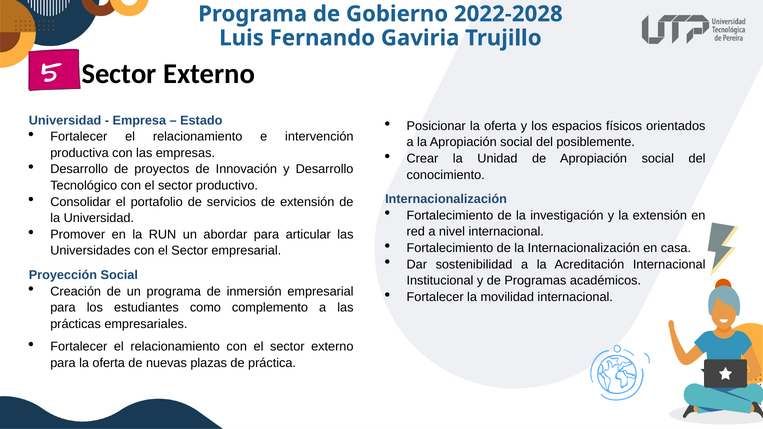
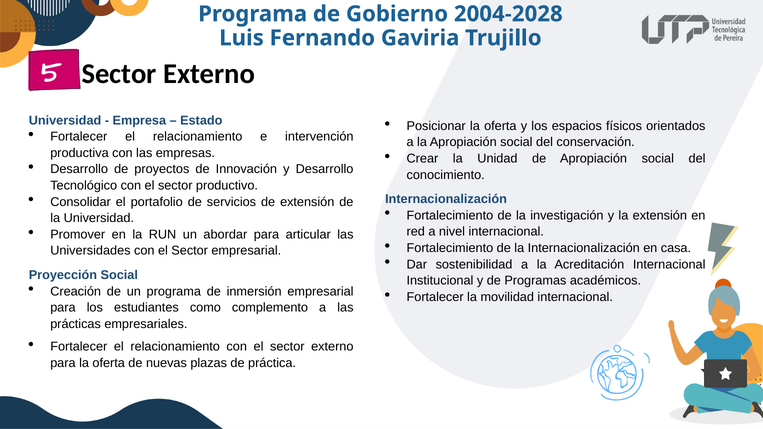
2022-2028: 2022-2028 -> 2004-2028
posiblemente: posiblemente -> conservación
